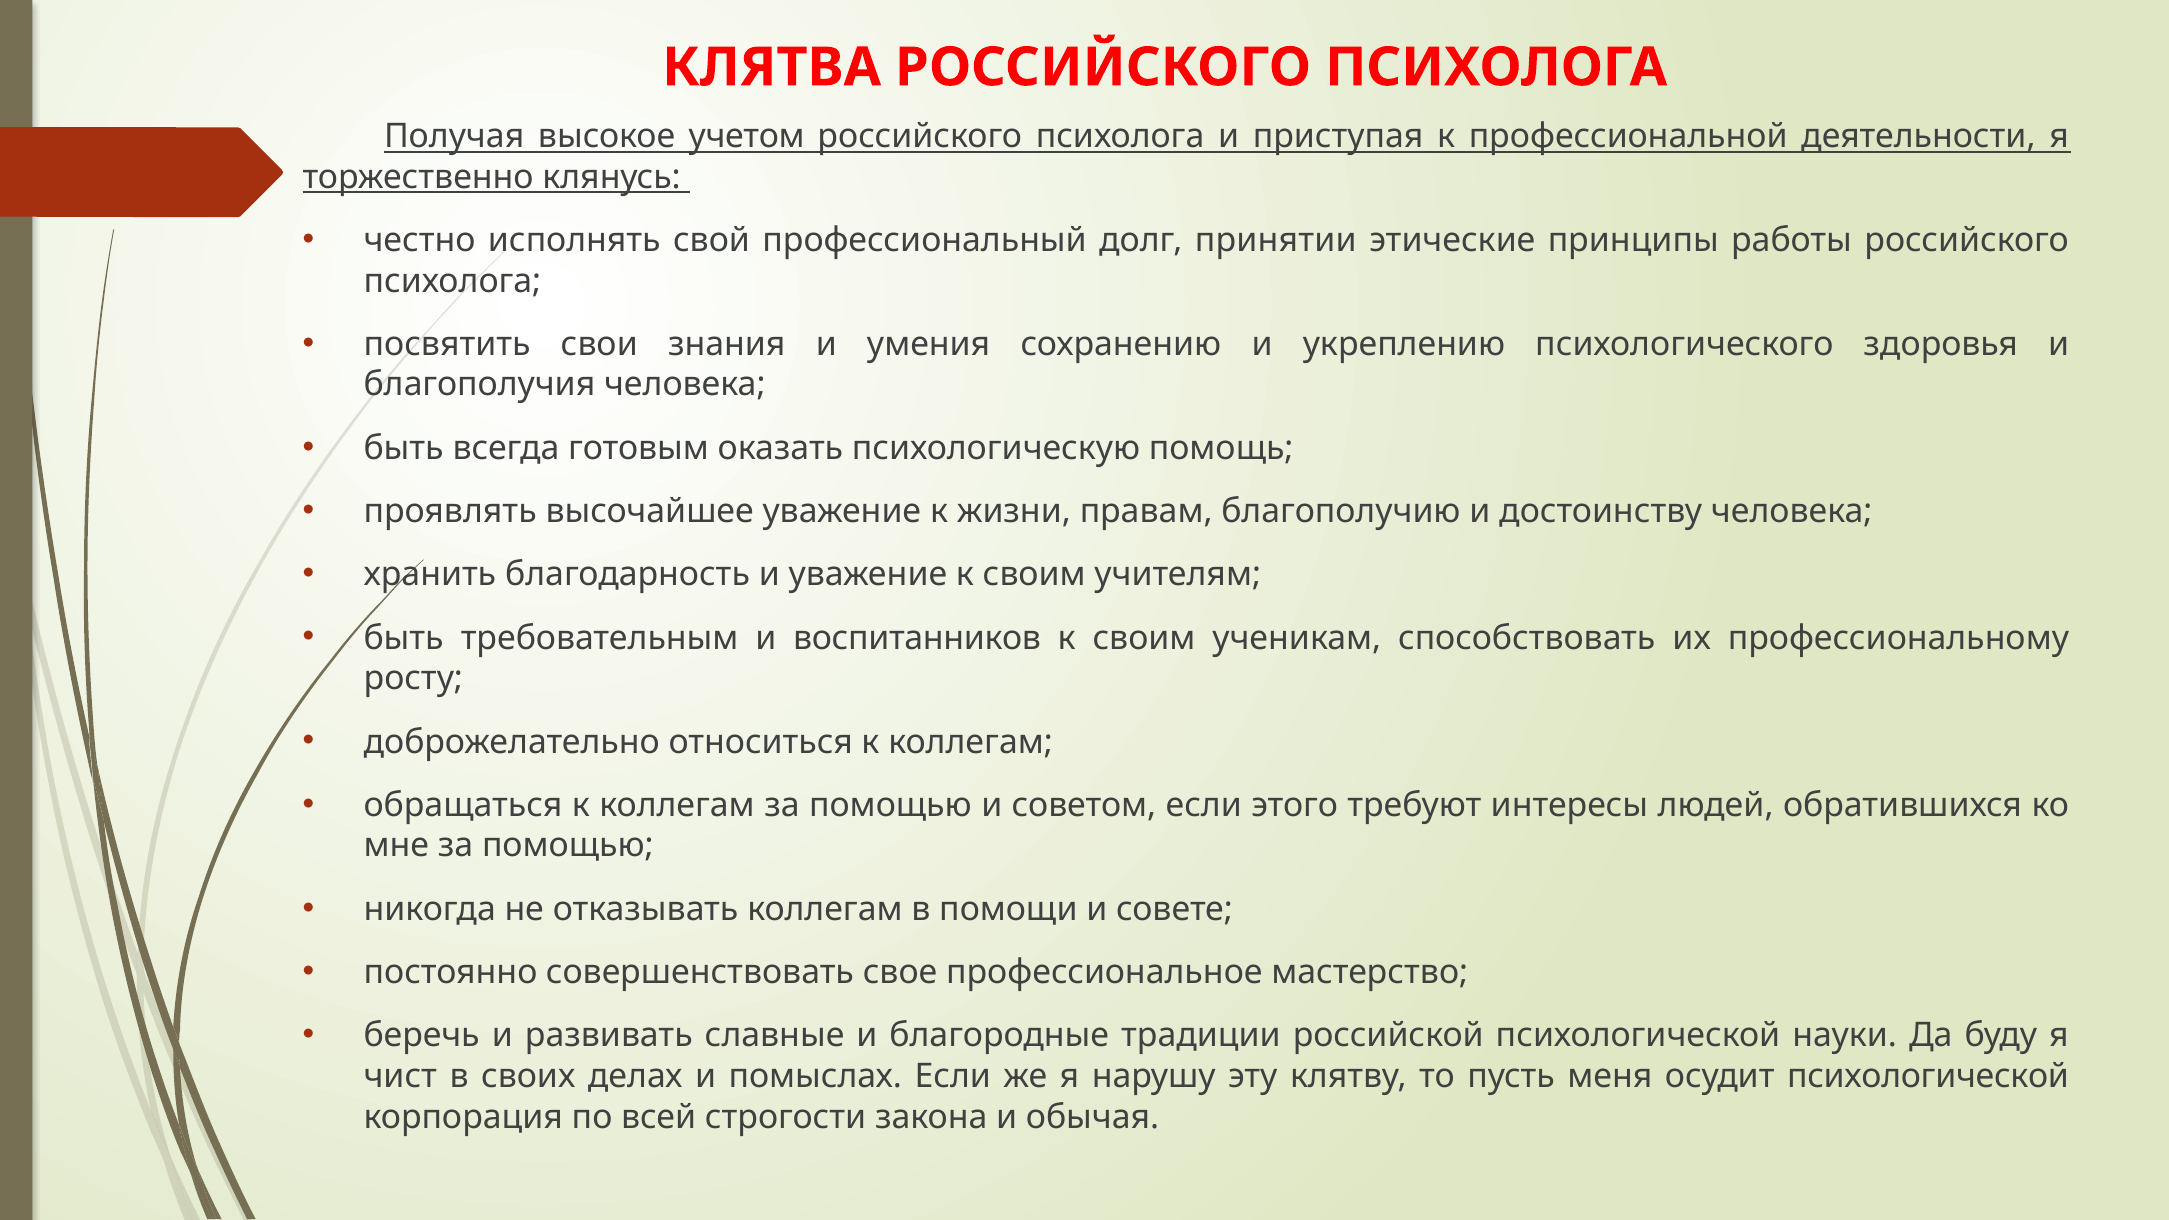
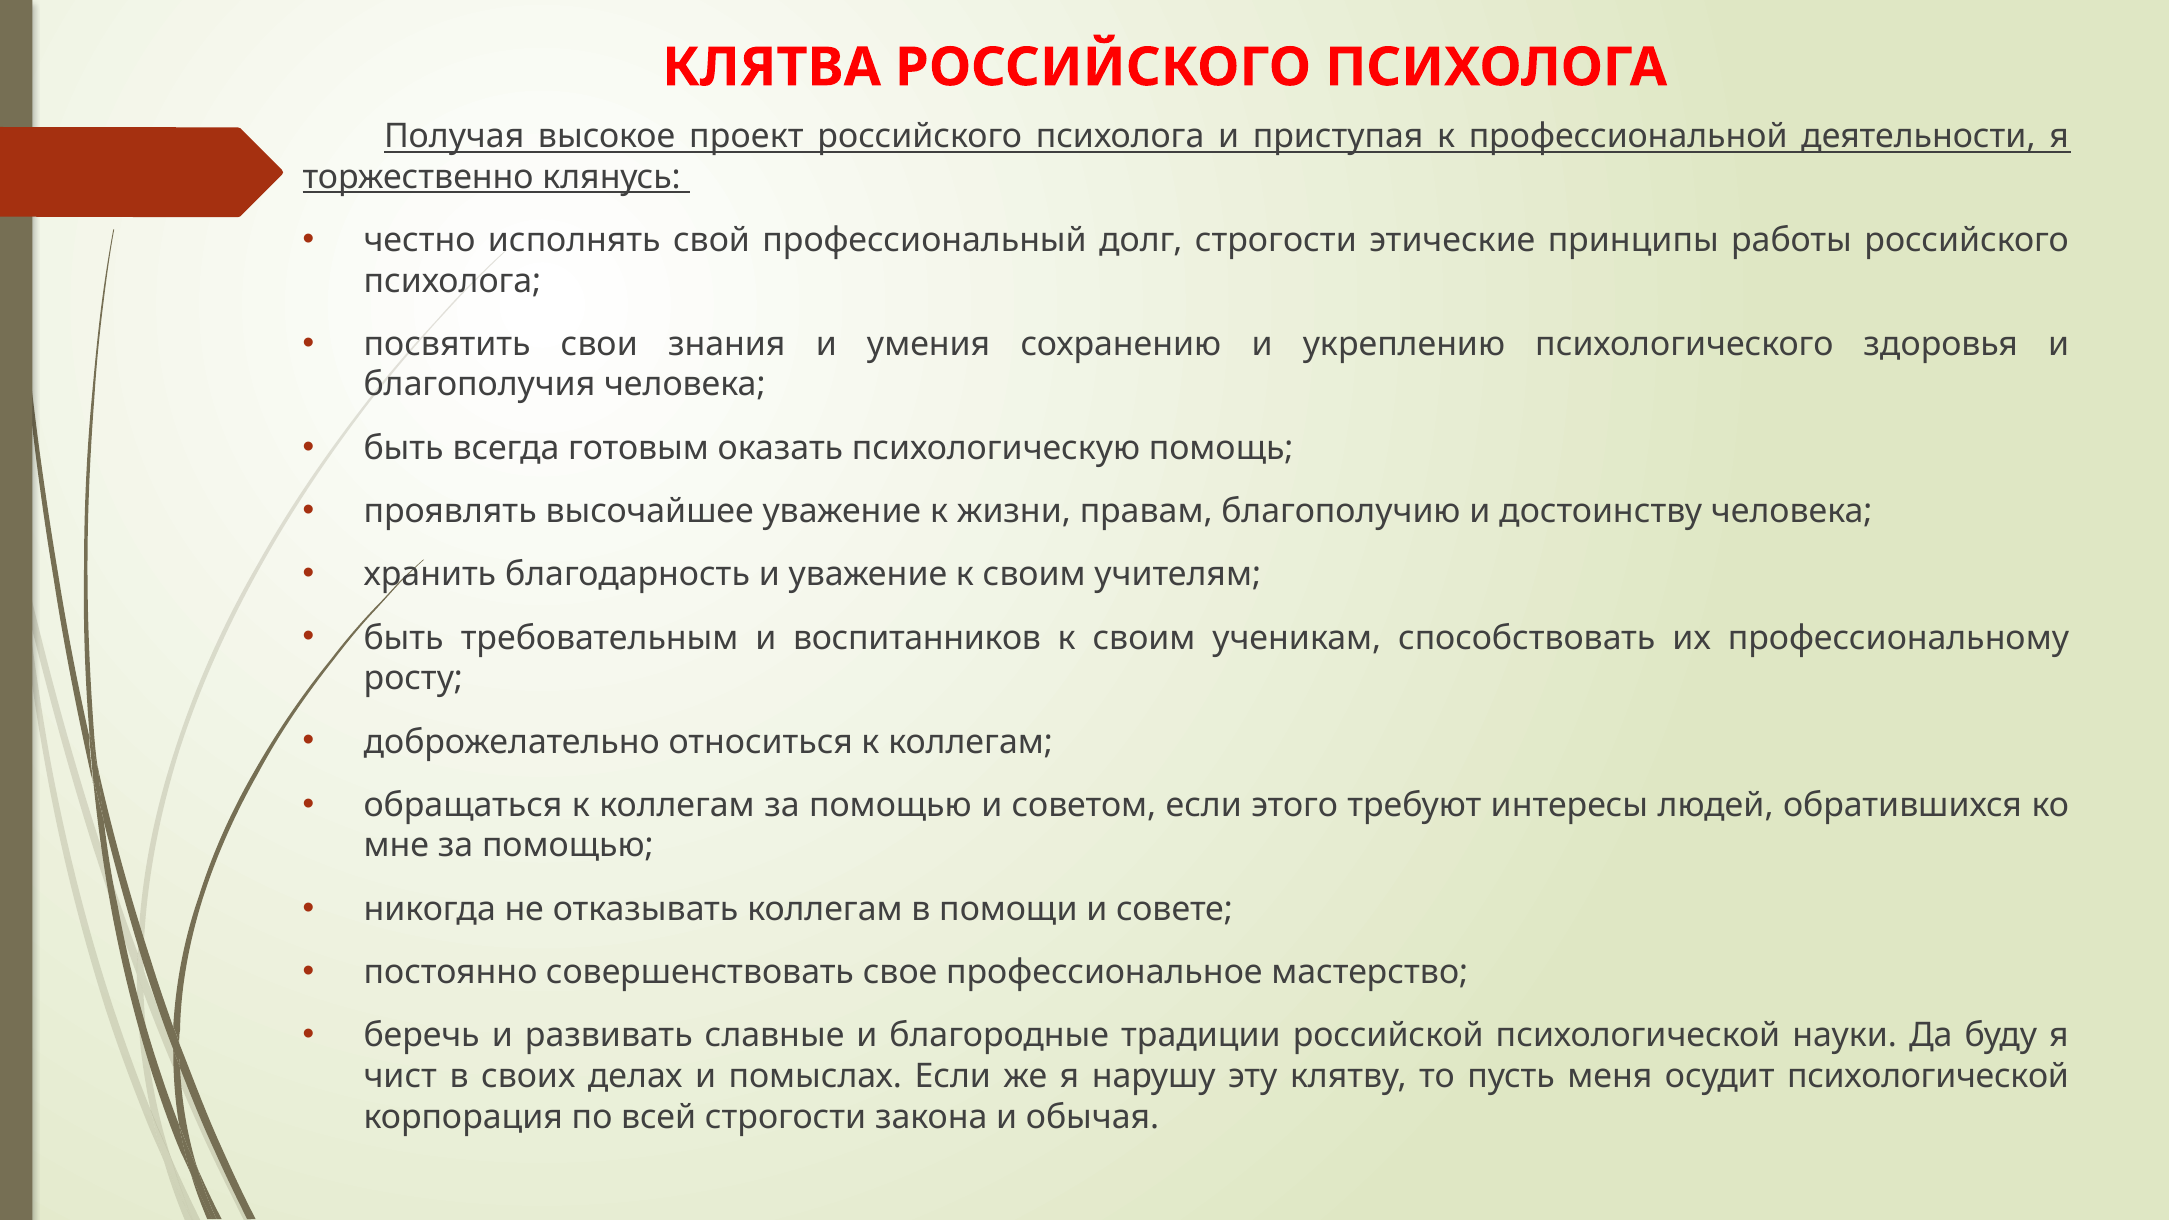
учетом: учетом -> проект
долг принятии: принятии -> строгости
